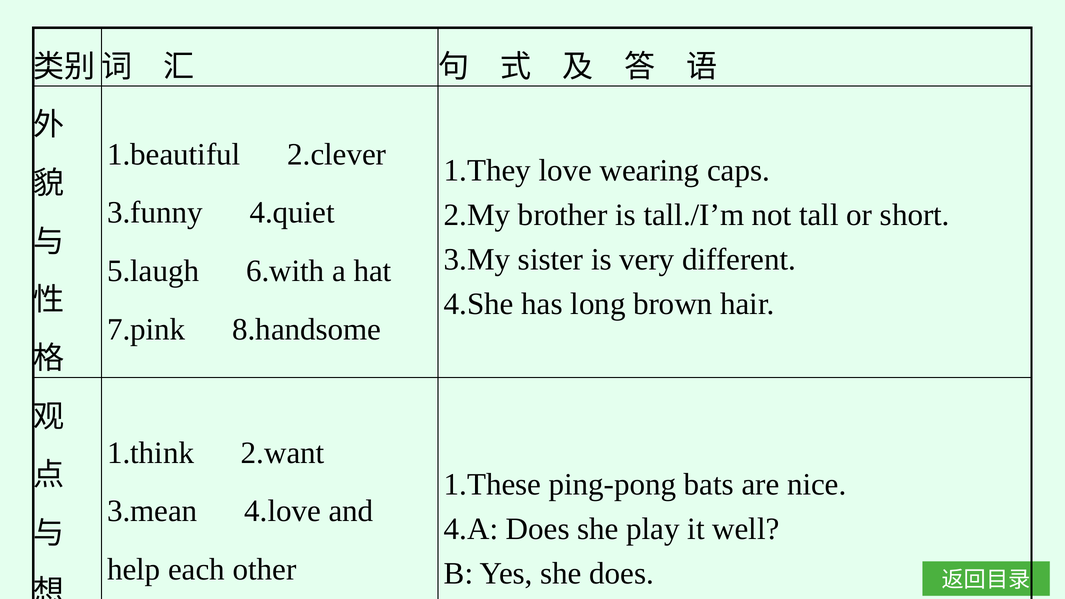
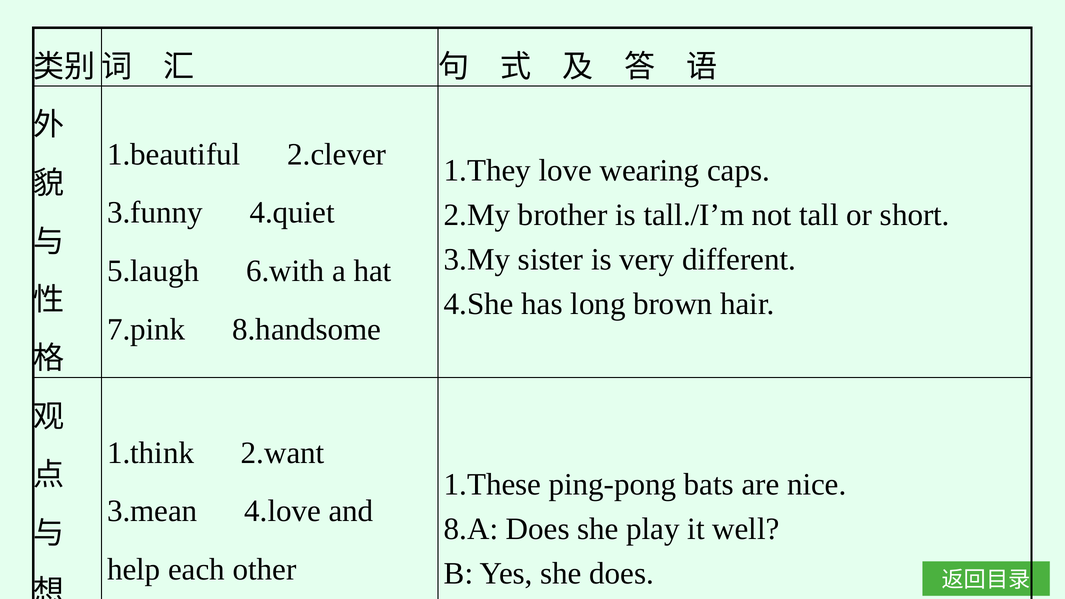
4.A: 4.A -> 8.A
